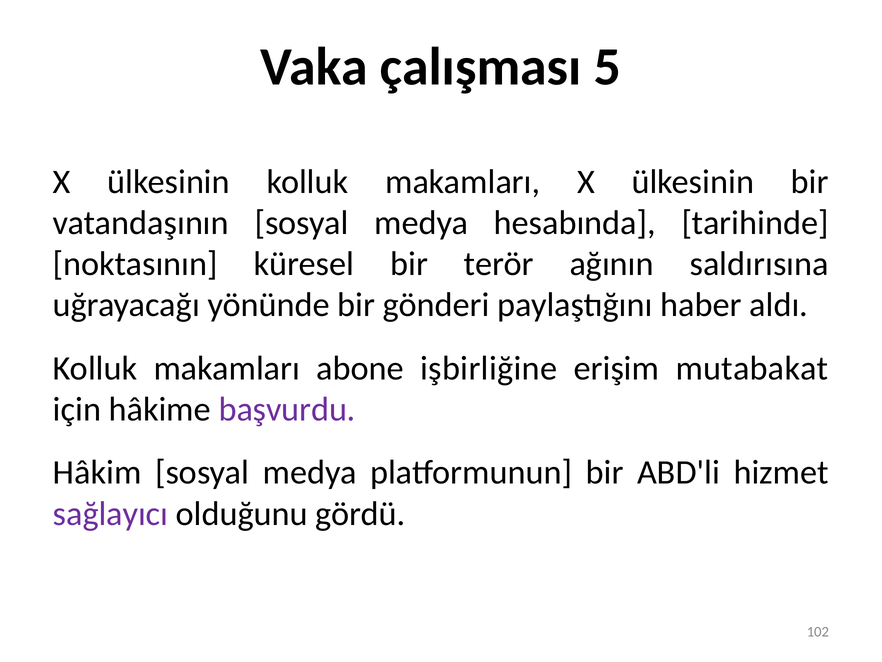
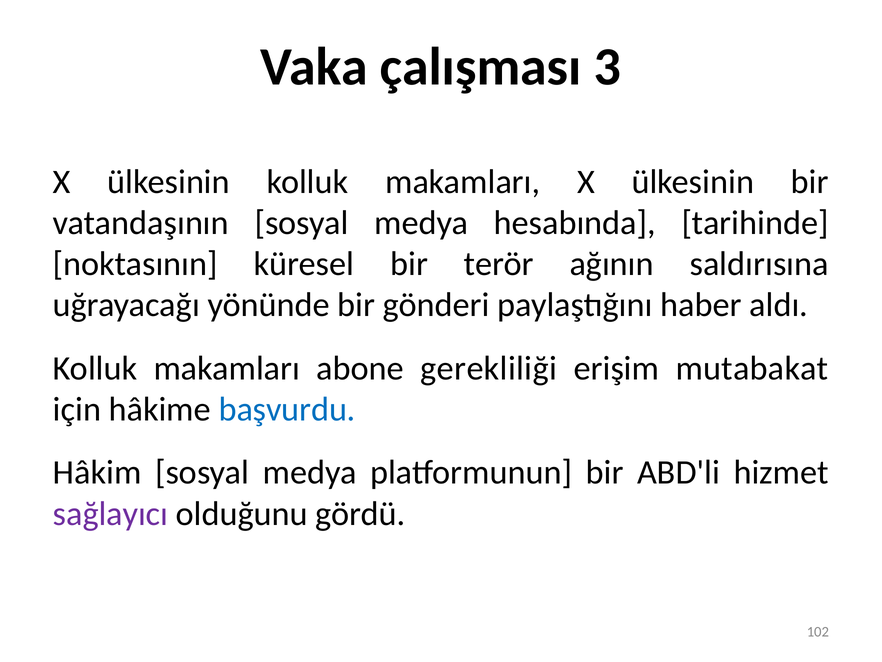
5: 5 -> 3
işbirliğine: işbirliğine -> gerekliliği
başvurdu colour: purple -> blue
